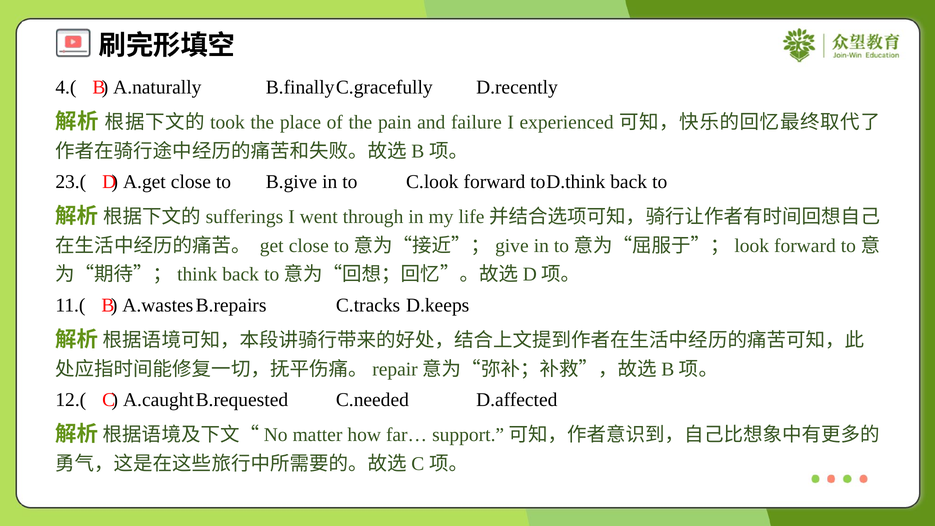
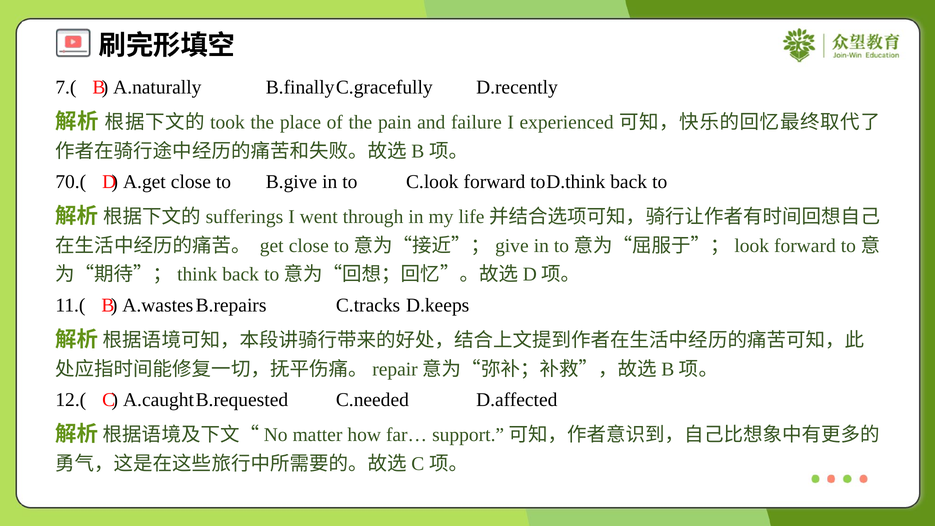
4.(: 4.( -> 7.(
23.(: 23.( -> 70.(
